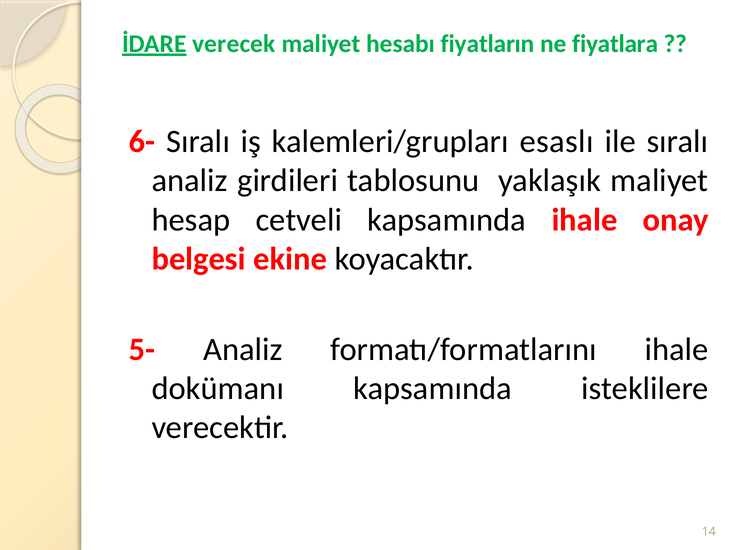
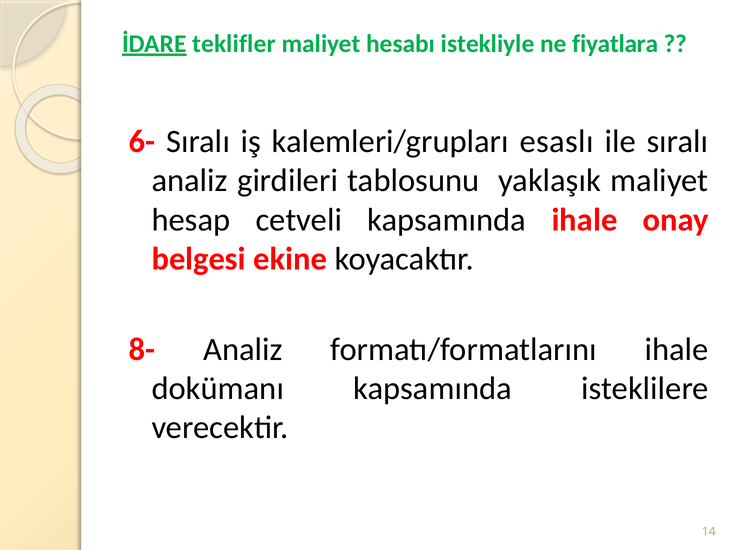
verecek: verecek -> teklifler
fiyatların: fiyatların -> istekliyle
5-: 5- -> 8-
